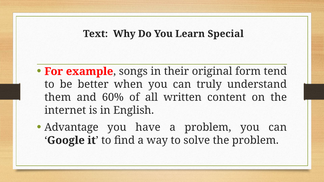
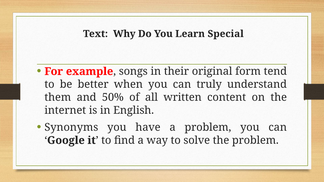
60%: 60% -> 50%
Advantage: Advantage -> Synonyms
